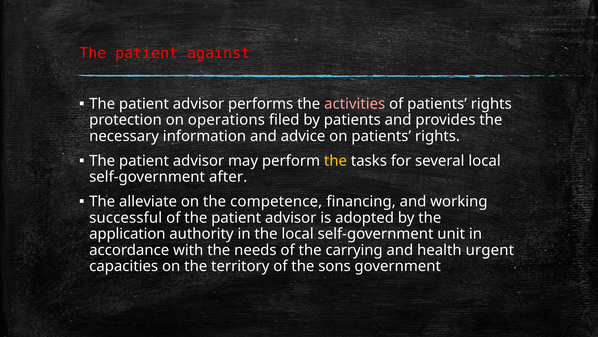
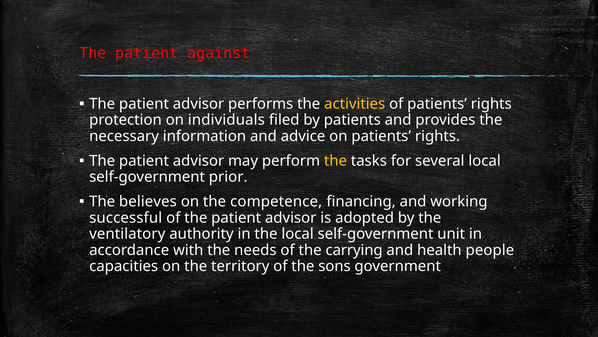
activities colour: pink -> yellow
operations: operations -> individuals
after: after -> prior
alleviate: alleviate -> believes
application: application -> ventilatory
urgent: urgent -> people
